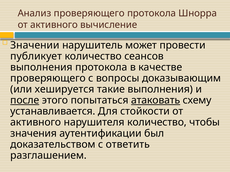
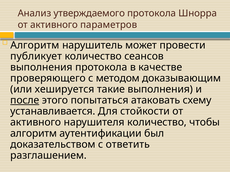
Анализ проверяющего: проверяющего -> утверждаемого
вычисление: вычисление -> параметров
Значении at (35, 45): Значении -> Алгоритм
вопросы: вопросы -> методом
атаковать underline: present -> none
значения at (34, 134): значения -> алгоритм
